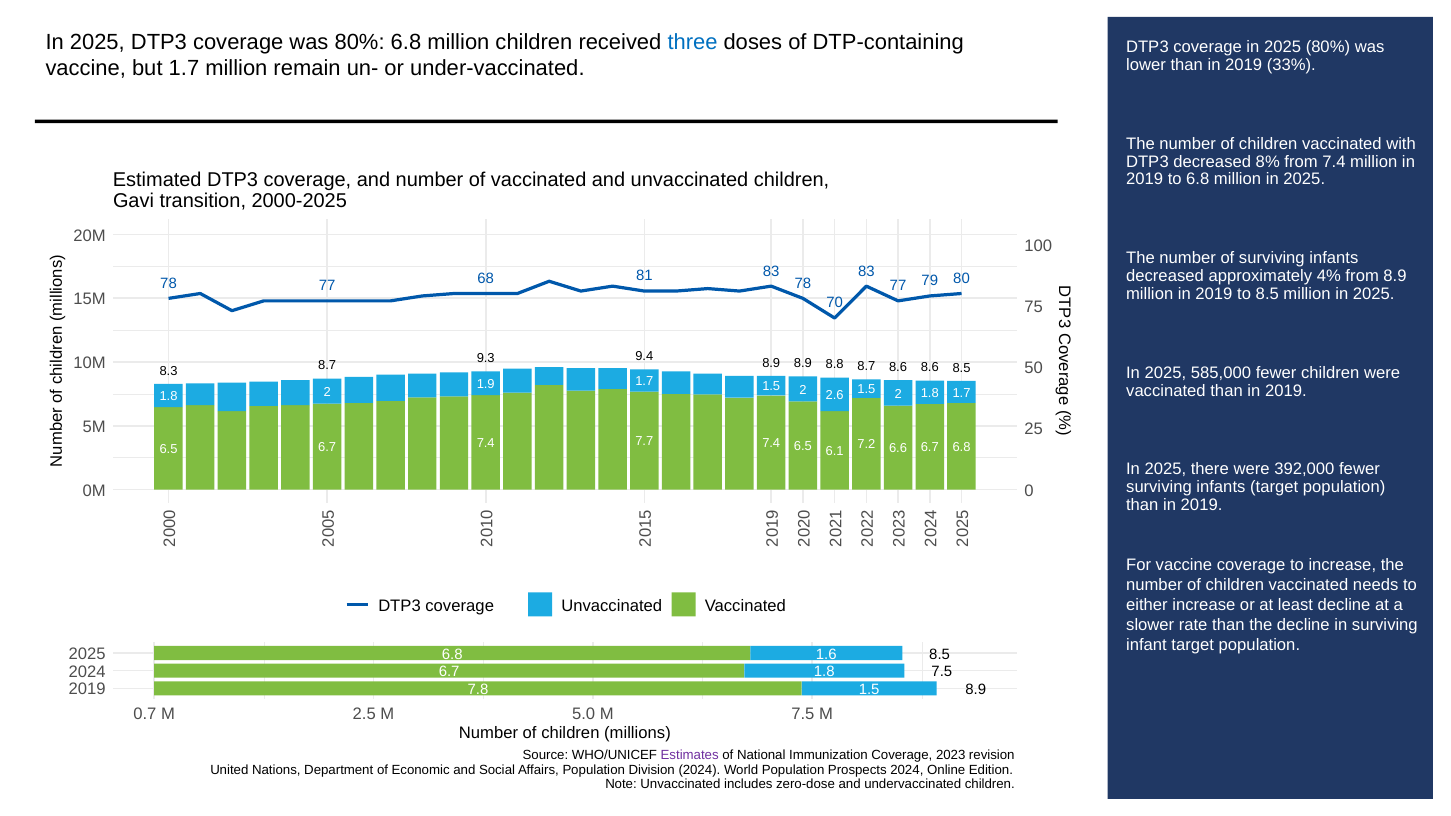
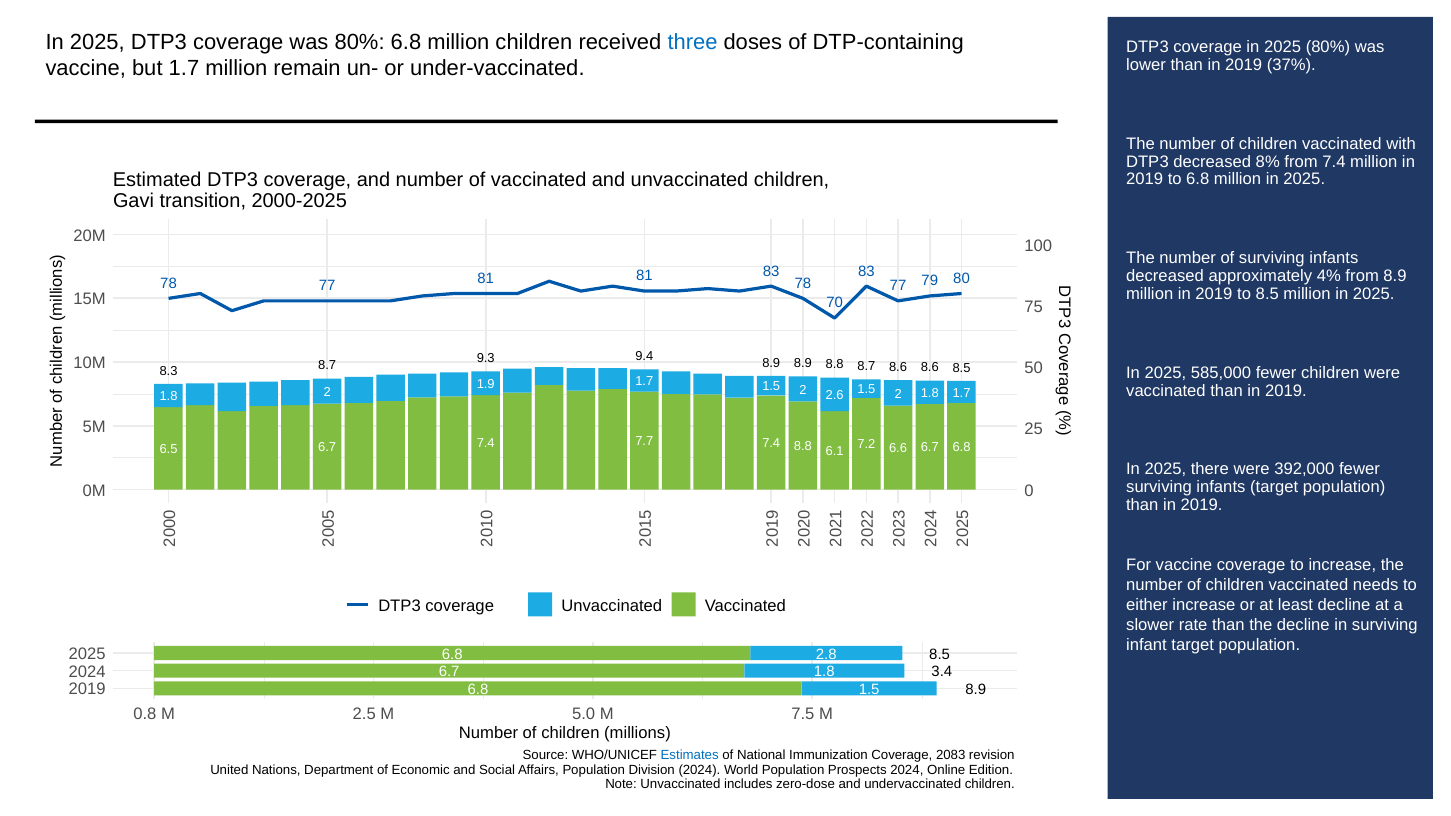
33%: 33% -> 37%
77 68: 68 -> 81
6.5 at (803, 447): 6.5 -> 8.8
1.6: 1.6 -> 2.8
7.5 at (942, 672): 7.5 -> 3.4
7.8 at (478, 690): 7.8 -> 6.8
0.7: 0.7 -> 0.8
Estimates colour: purple -> blue
2023: 2023 -> 2083
